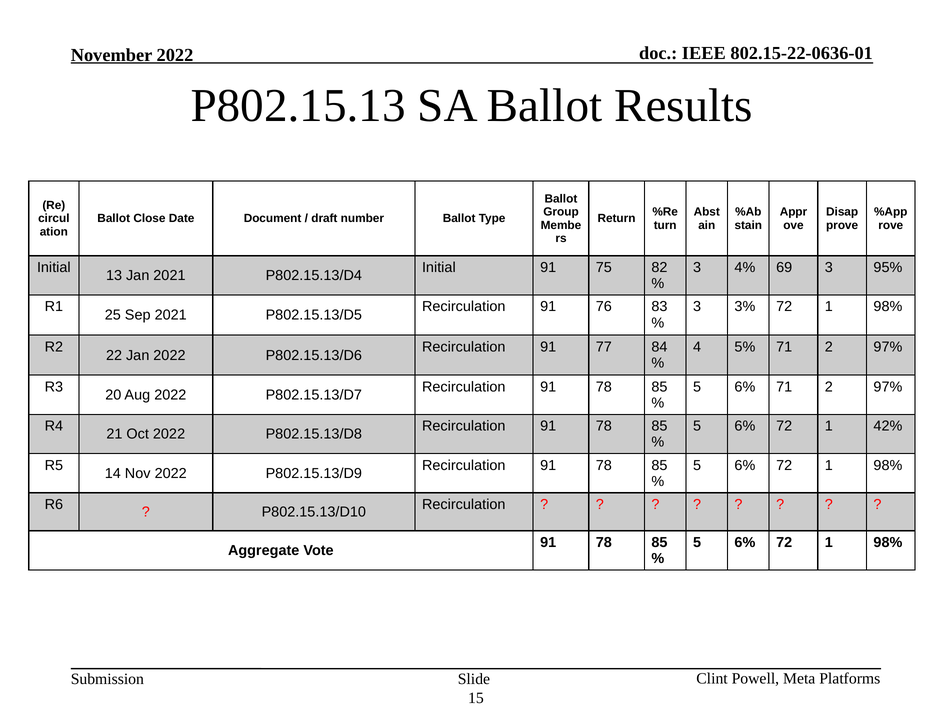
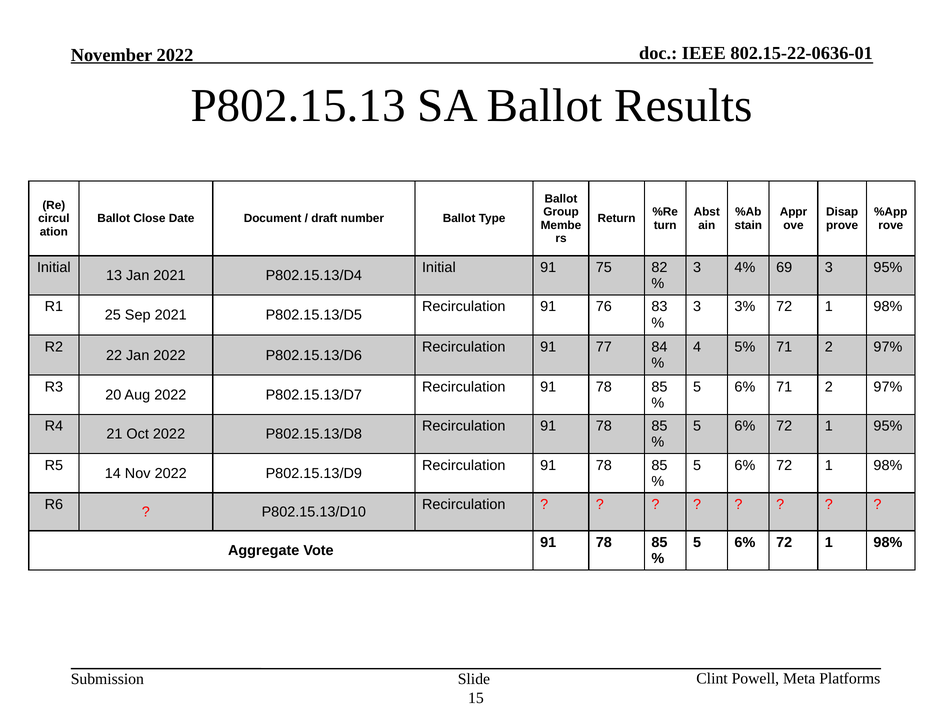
1 42%: 42% -> 95%
